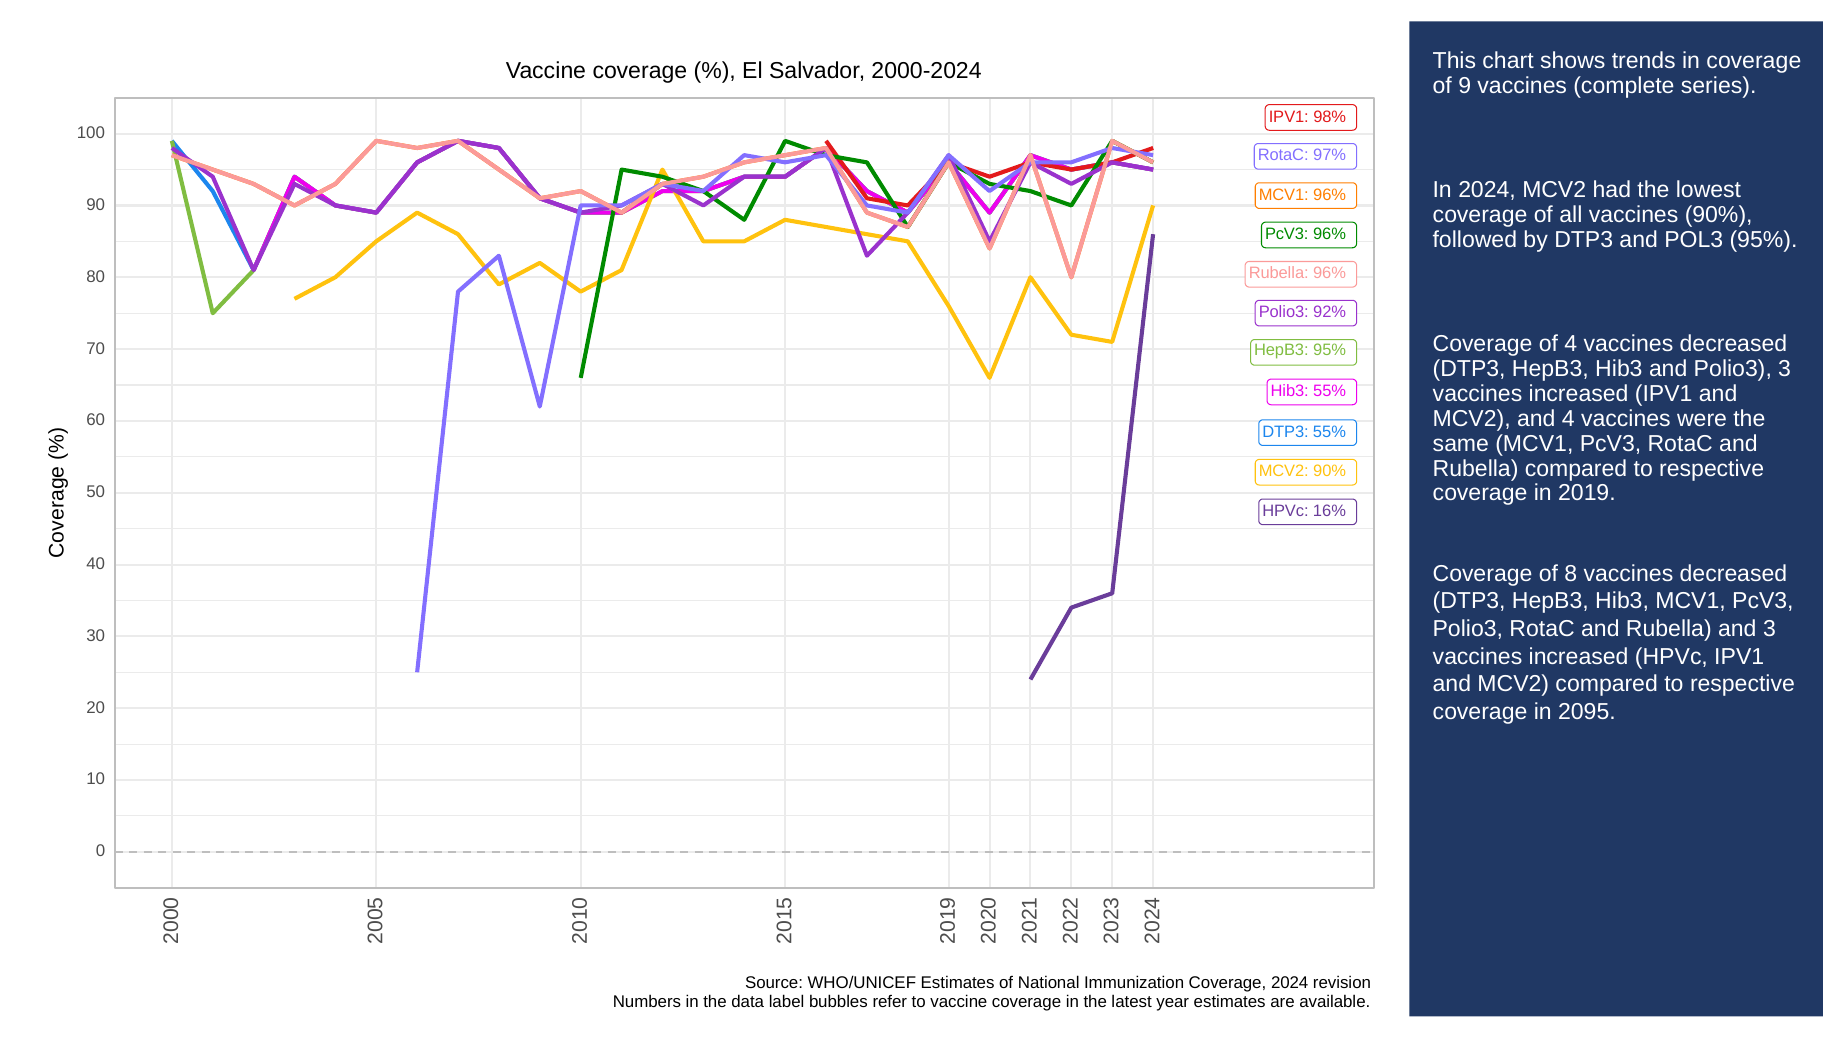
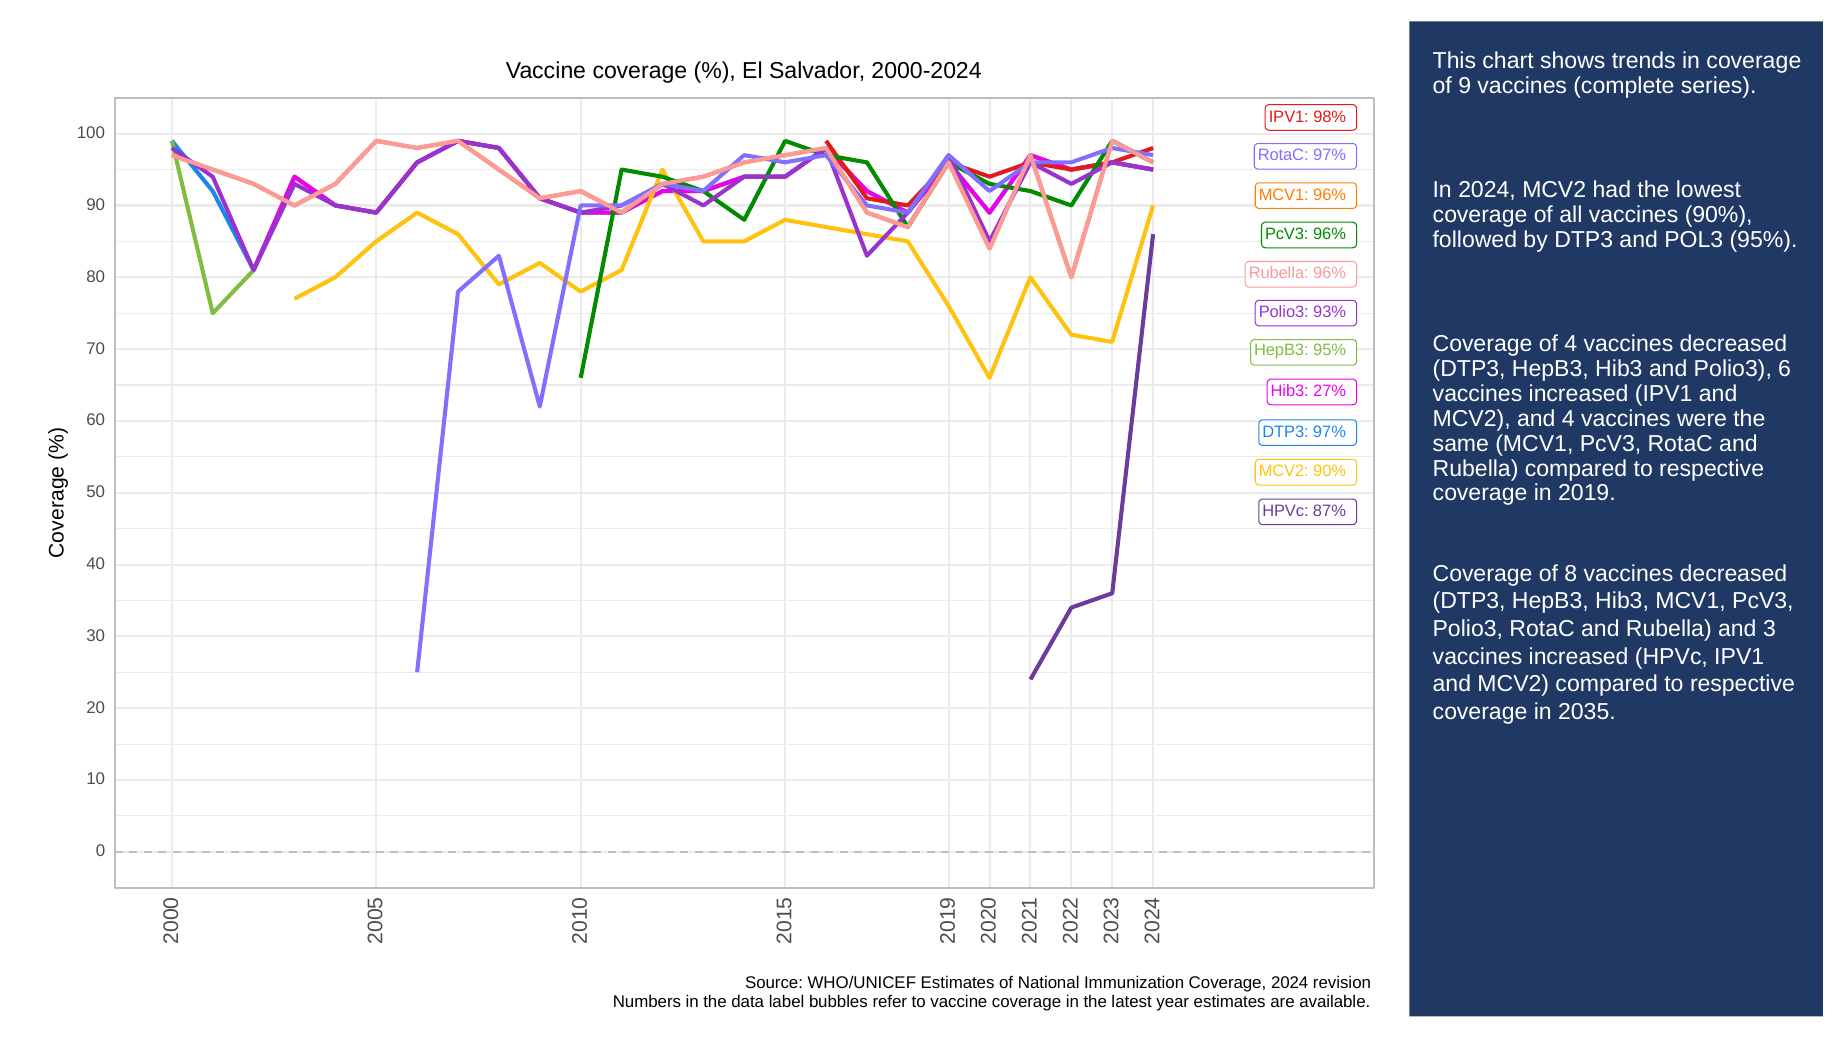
92%: 92% -> 93%
Polio3 3: 3 -> 6
Hib3 55%: 55% -> 27%
DTP3 55%: 55% -> 97%
16%: 16% -> 87%
2095: 2095 -> 2035
